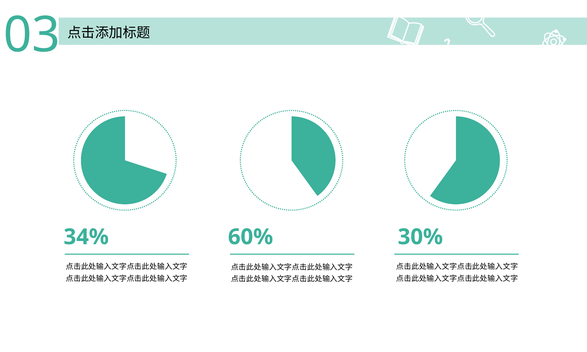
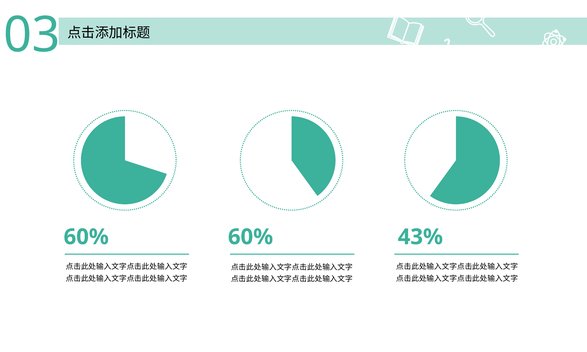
34% at (86, 237): 34% -> 60%
30%: 30% -> 43%
